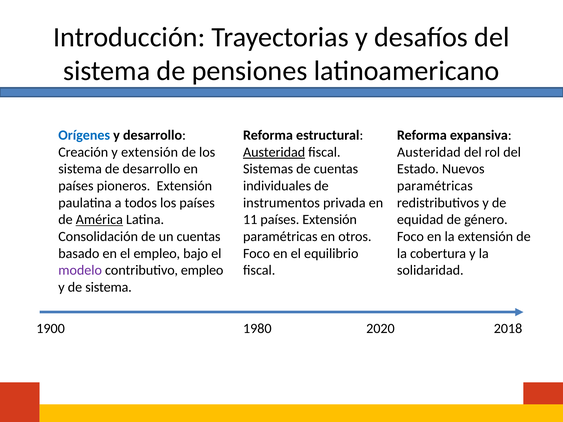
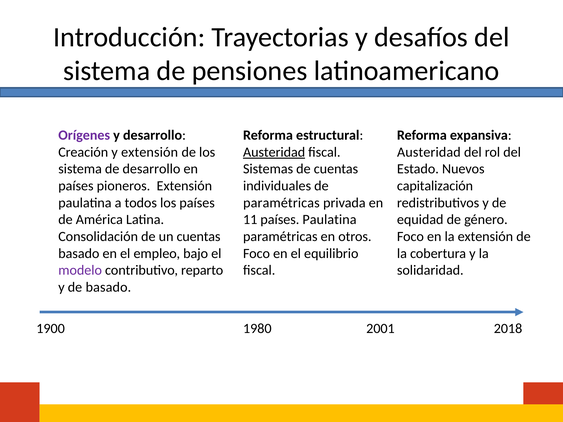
Orígenes colour: blue -> purple
paramétricas at (435, 186): paramétricas -> capitalización
instrumentos at (281, 203): instrumentos -> paramétricas
América underline: present -> none
países Extensión: Extensión -> Paulatina
contributivo empleo: empleo -> reparto
de sistema: sistema -> basado
2020: 2020 -> 2001
